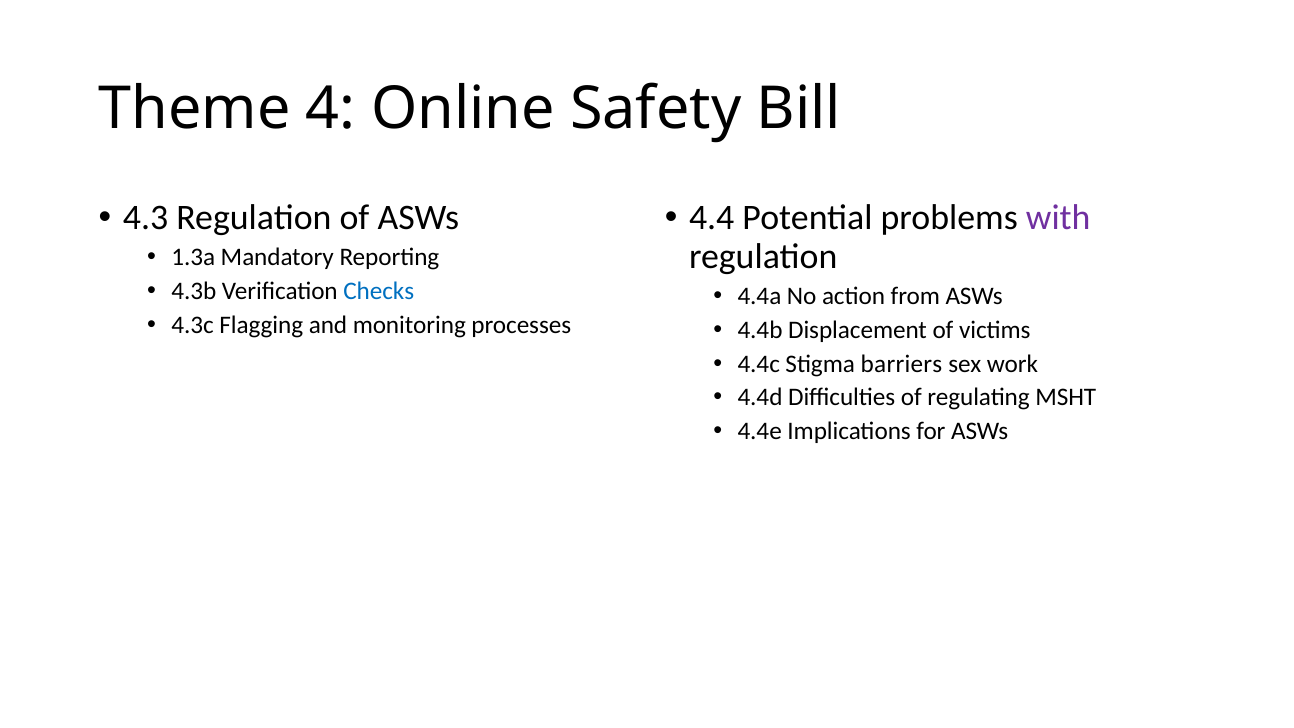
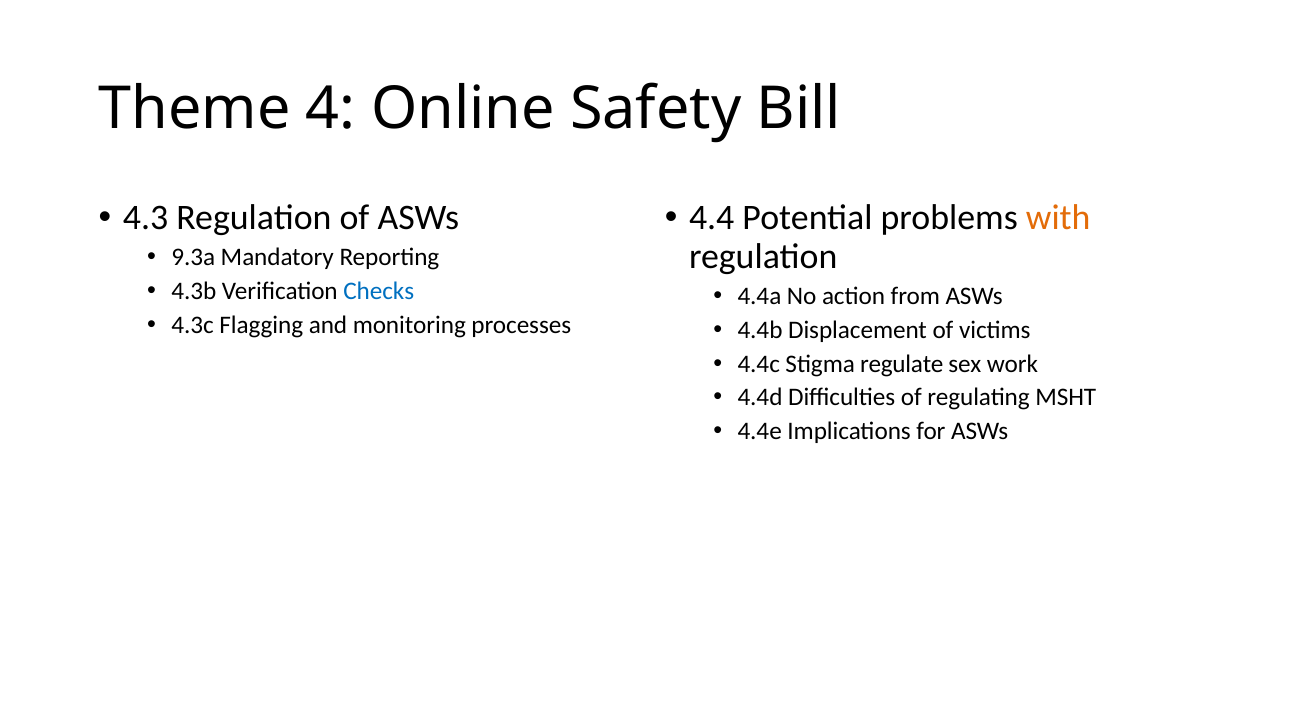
with colour: purple -> orange
1.3a: 1.3a -> 9.3a
barriers: barriers -> regulate
